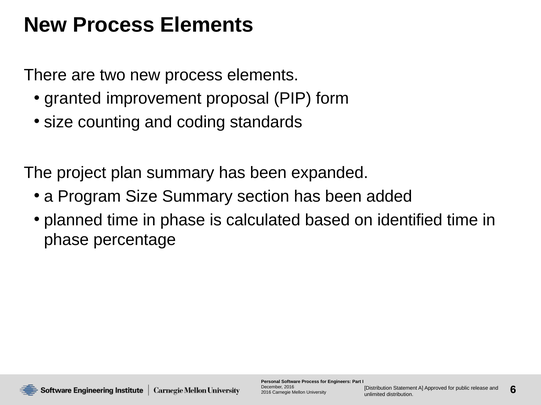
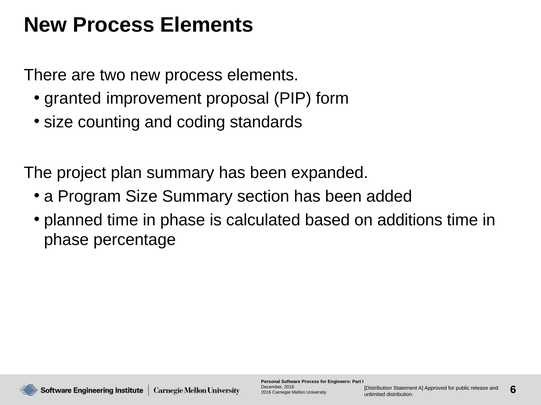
identified: identified -> additions
